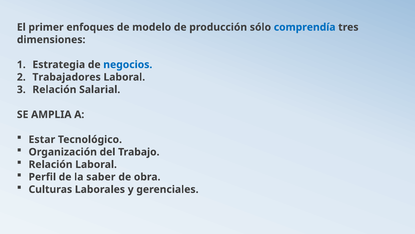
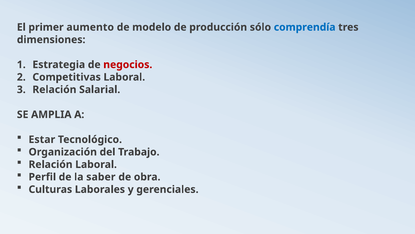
enfoques: enfoques -> aumento
negocios colour: blue -> red
Trabajadores: Trabajadores -> Competitivas
